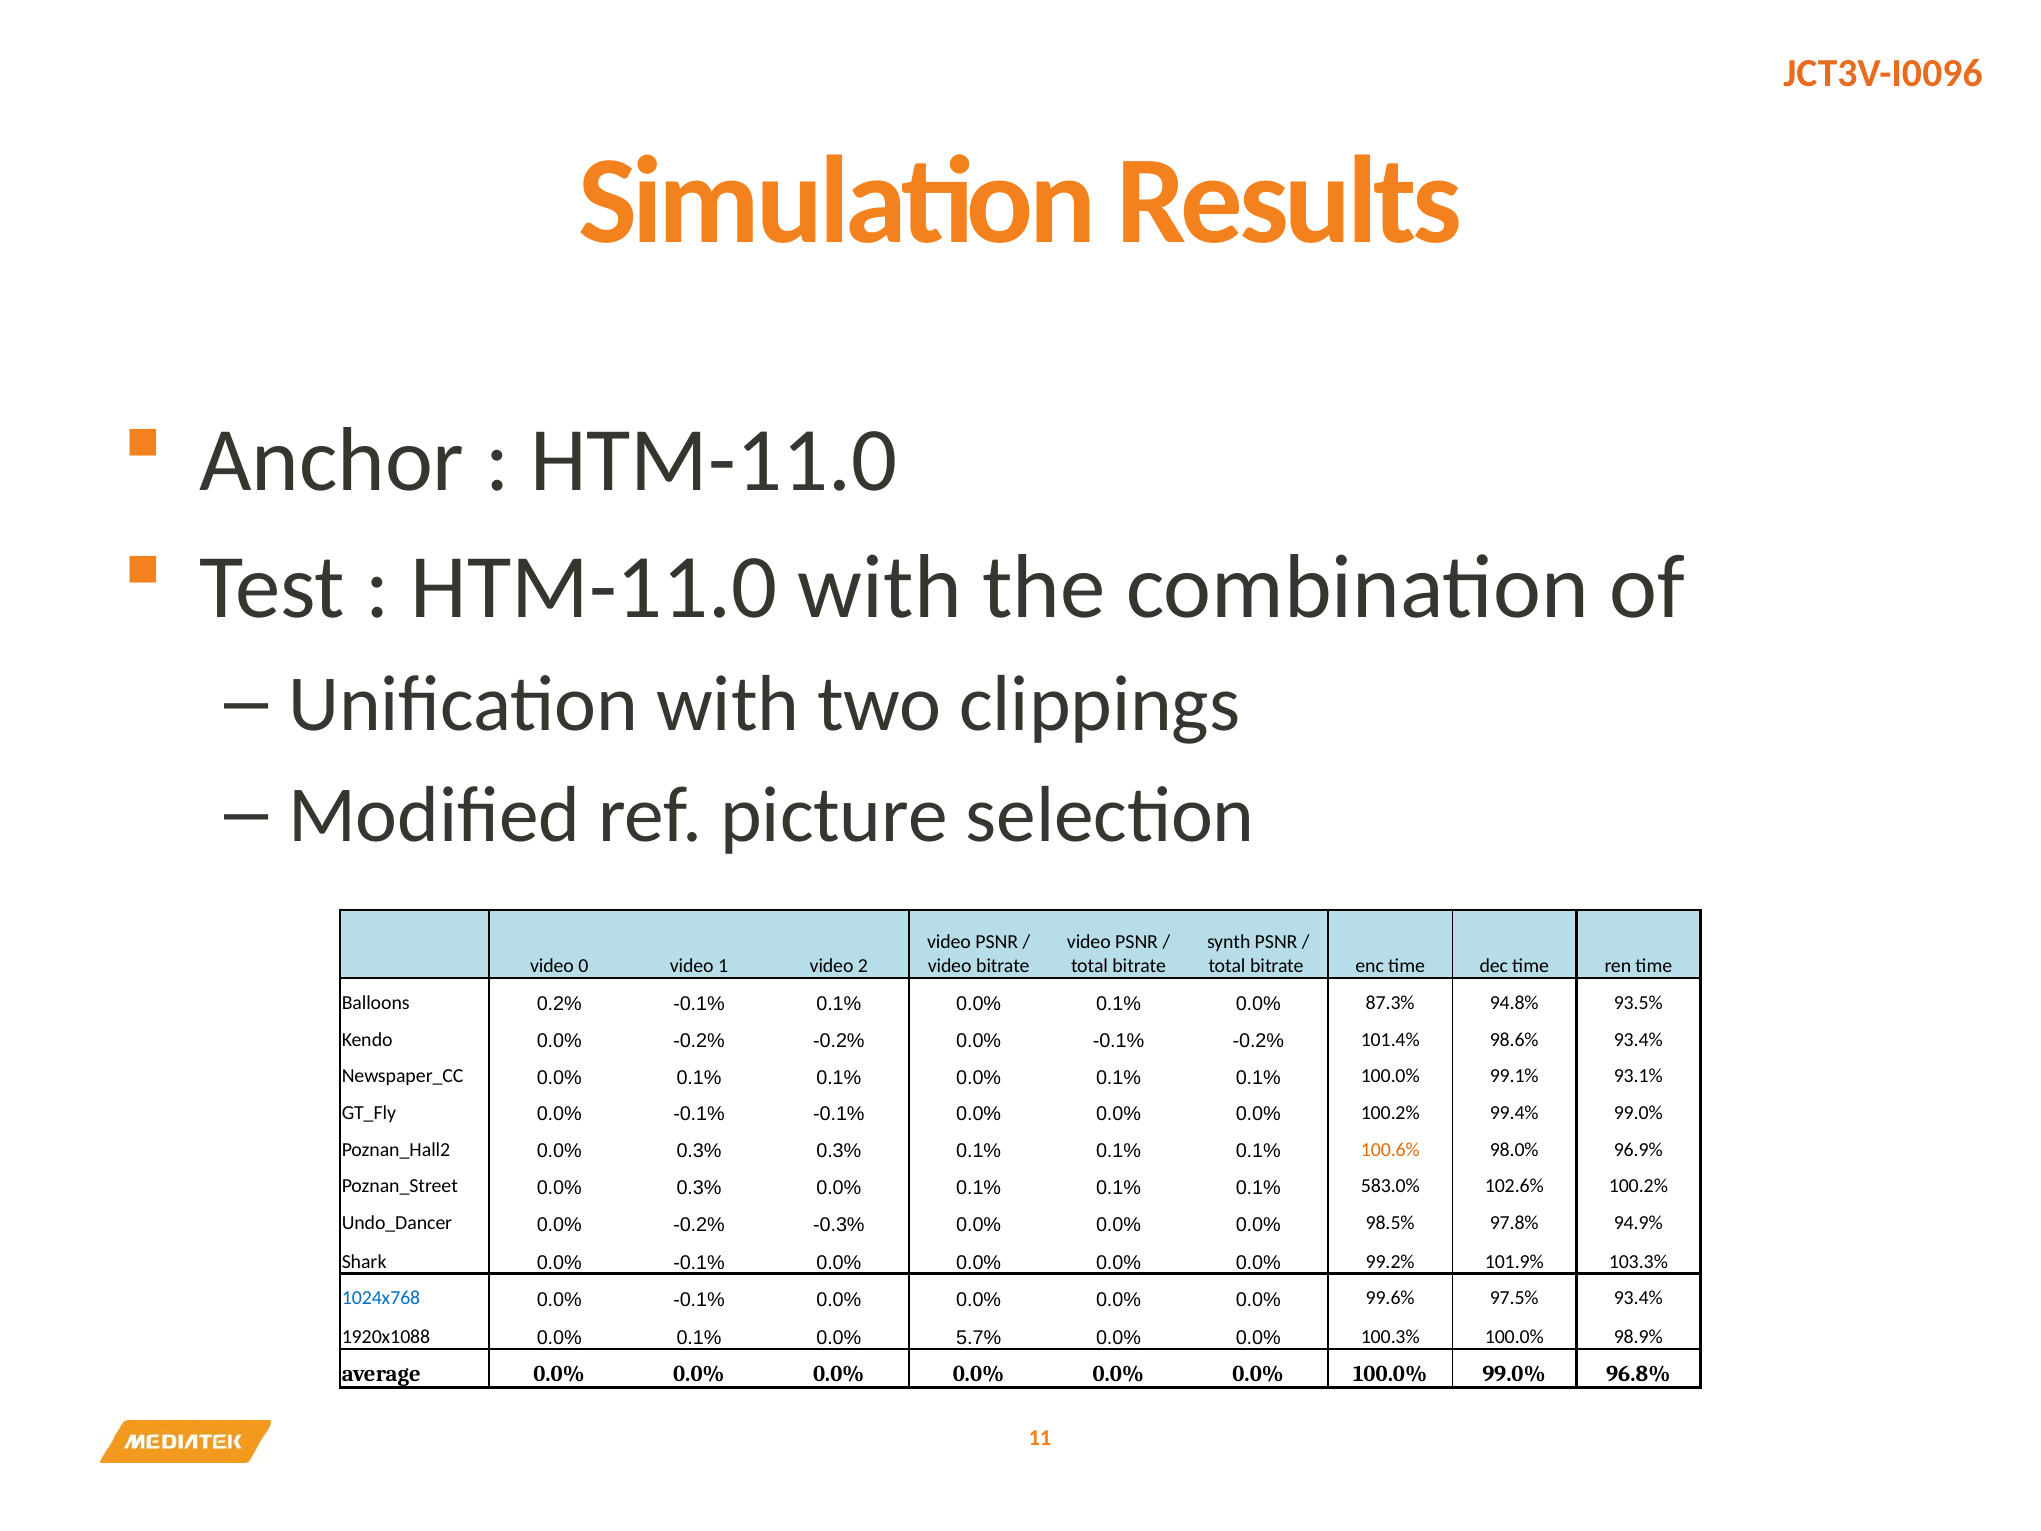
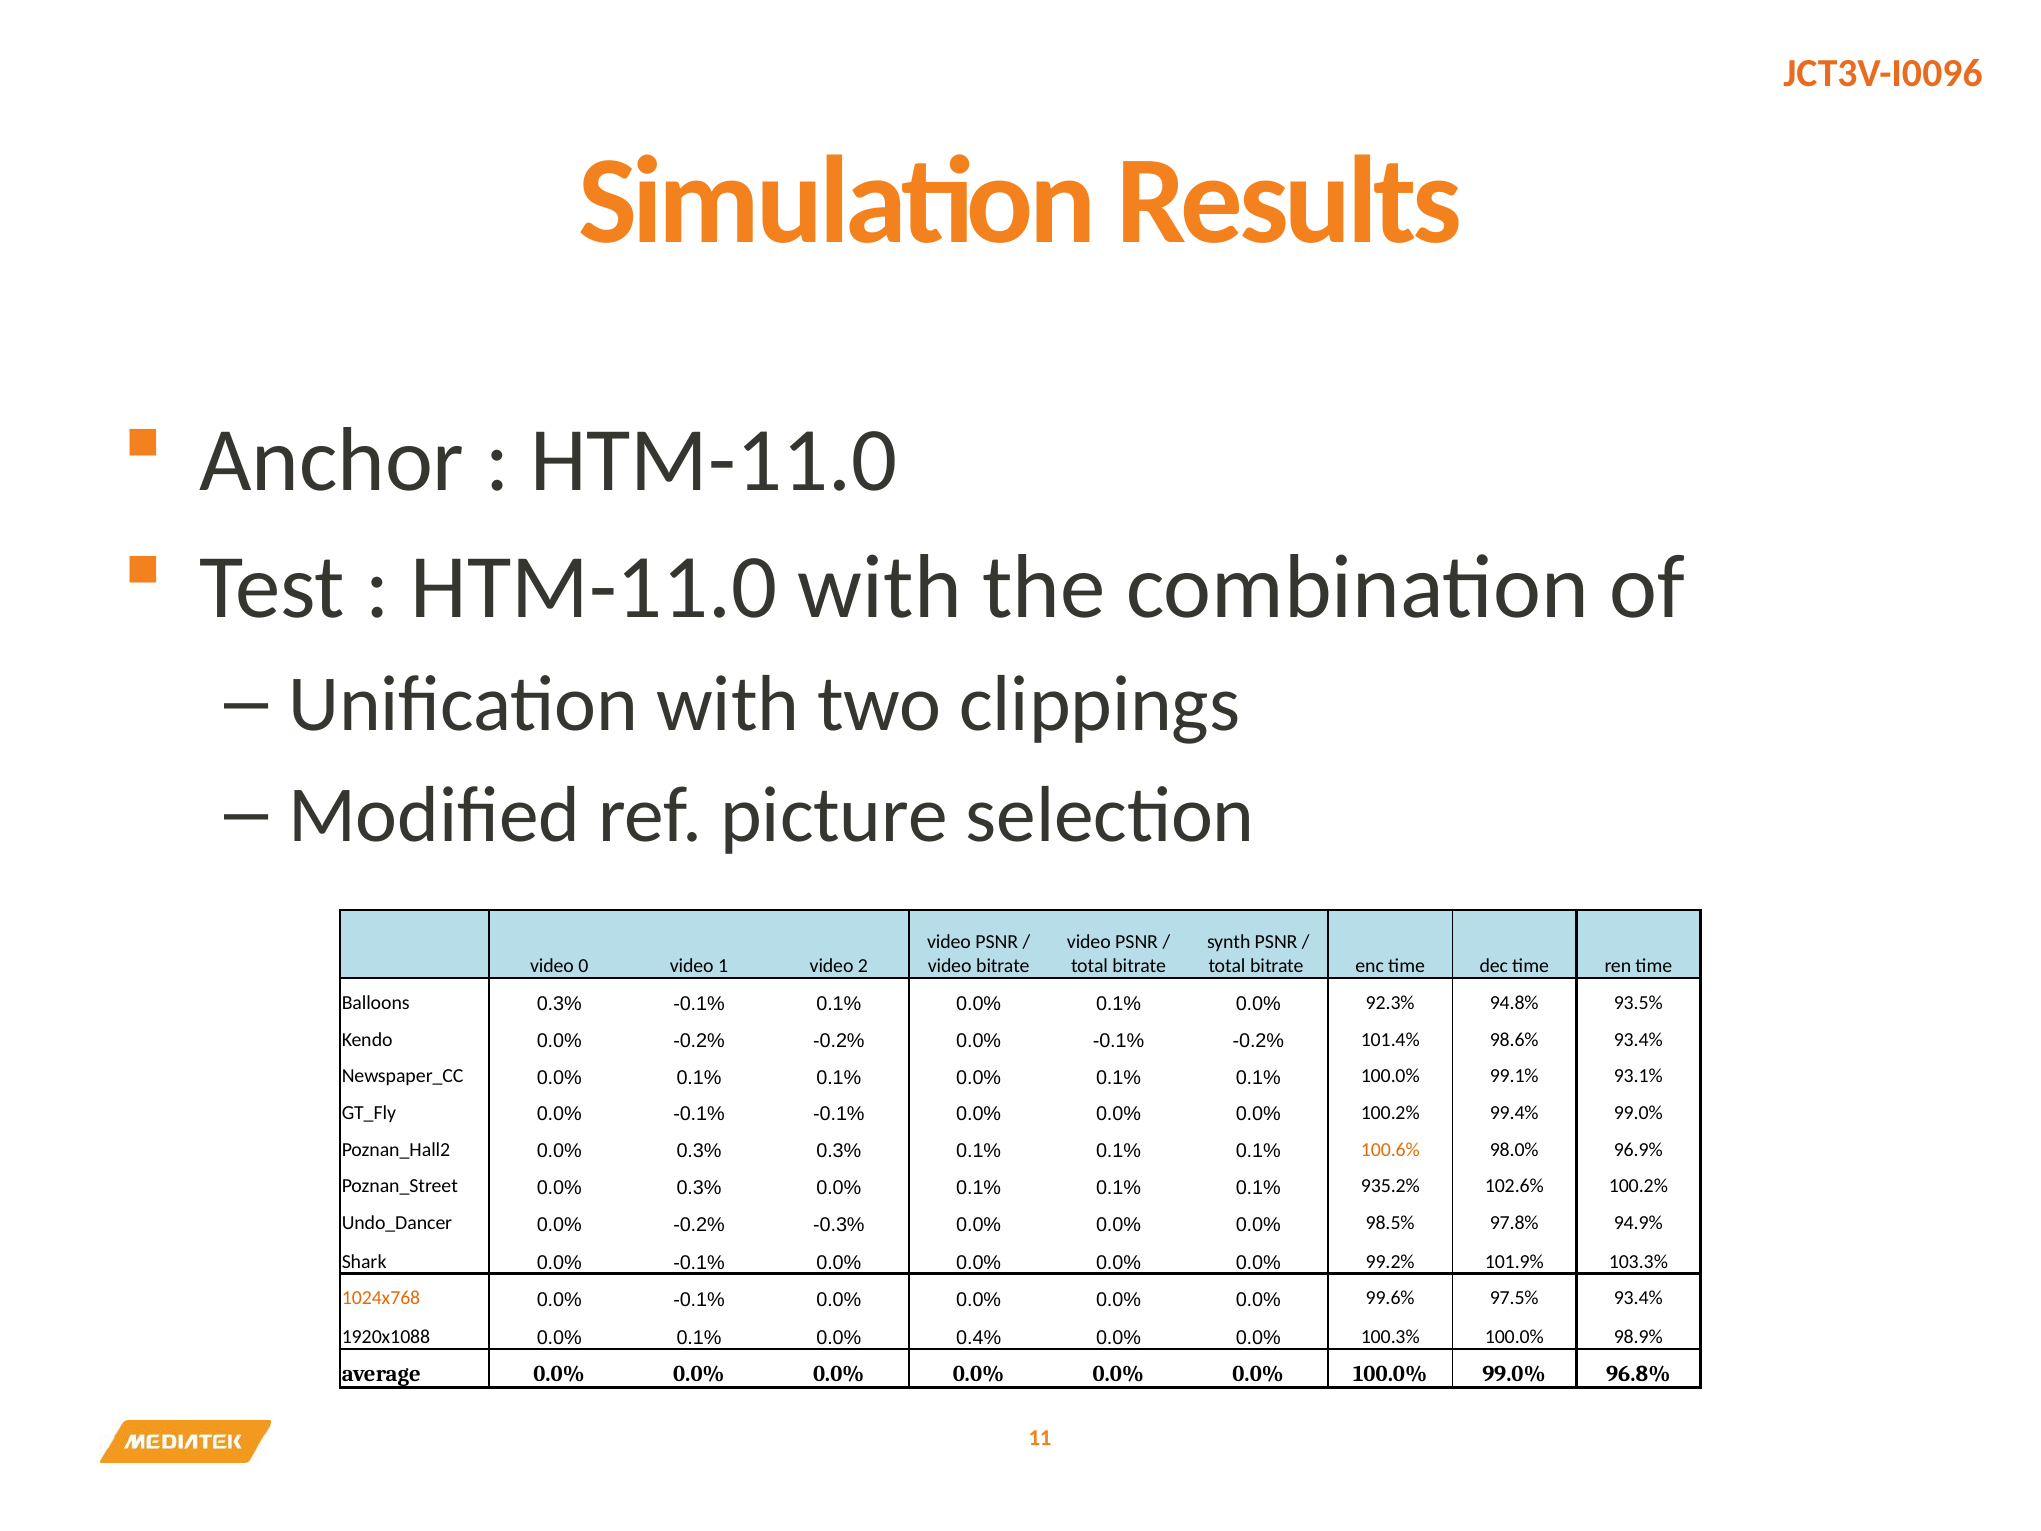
Balloons 0.2%: 0.2% -> 0.3%
87.3%: 87.3% -> 92.3%
583.0%: 583.0% -> 935.2%
1024x768 colour: blue -> orange
5.7%: 5.7% -> 0.4%
